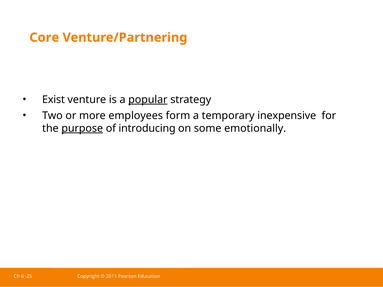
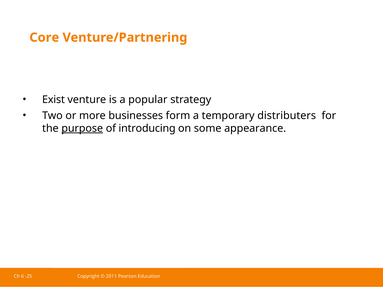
popular underline: present -> none
employees: employees -> businesses
inexpensive: inexpensive -> distributers
emotionally: emotionally -> appearance
